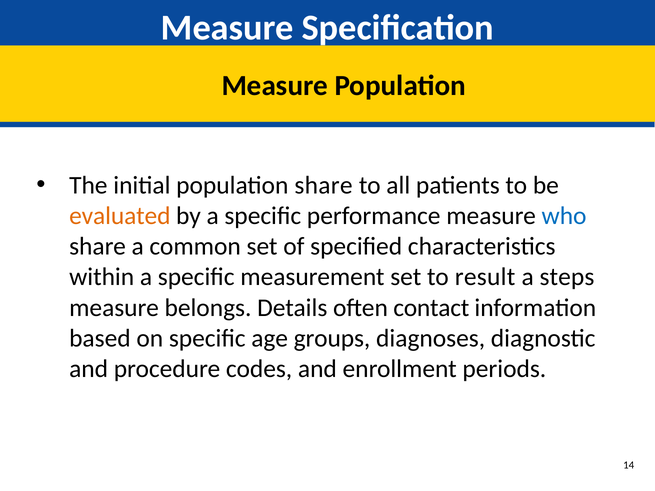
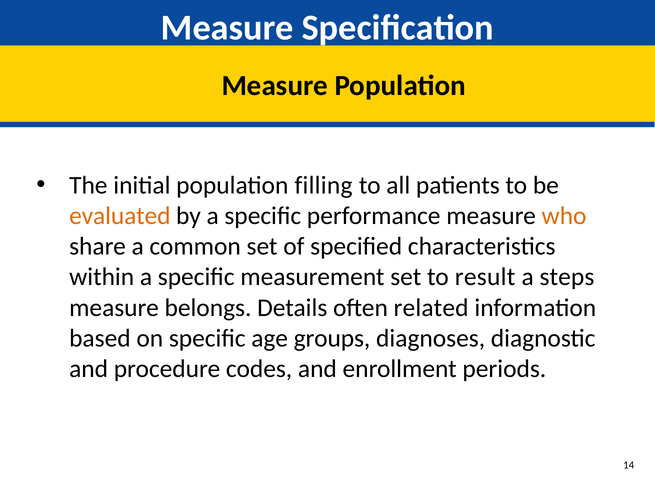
population share: share -> filling
who colour: blue -> orange
contact: contact -> related
